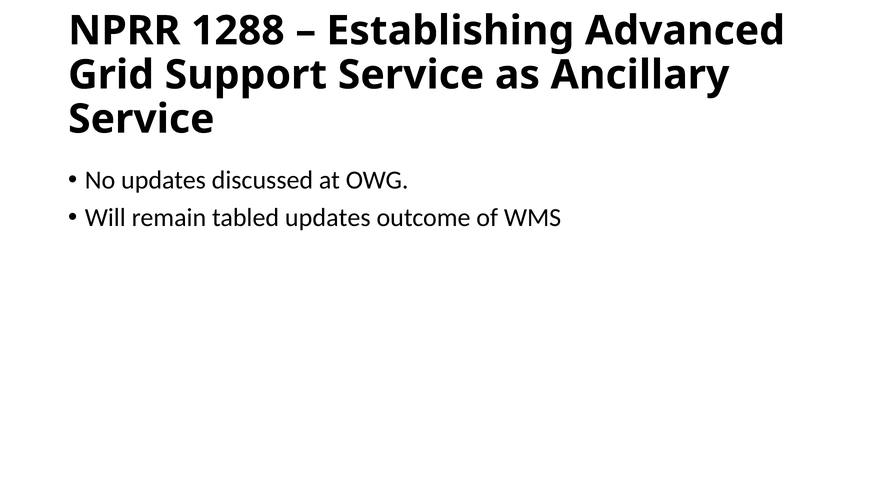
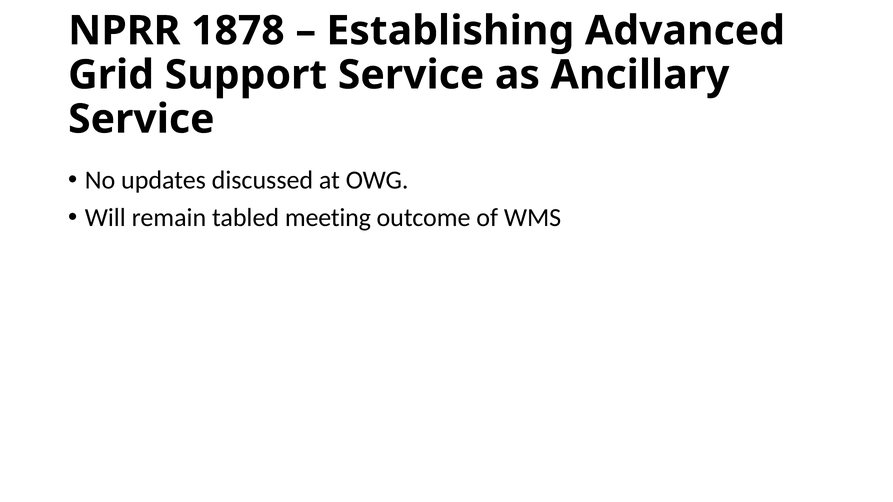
1288: 1288 -> 1878
tabled updates: updates -> meeting
